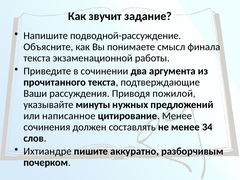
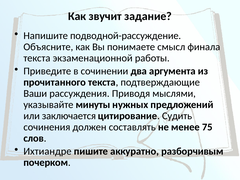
пожилой: пожилой -> мыслями
написанное: написанное -> заключается
цитирование Менее: Менее -> Судить
34: 34 -> 75
